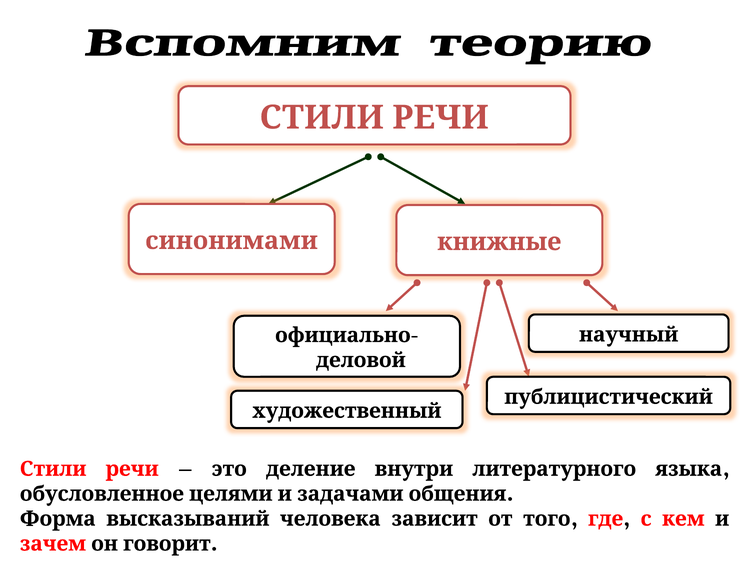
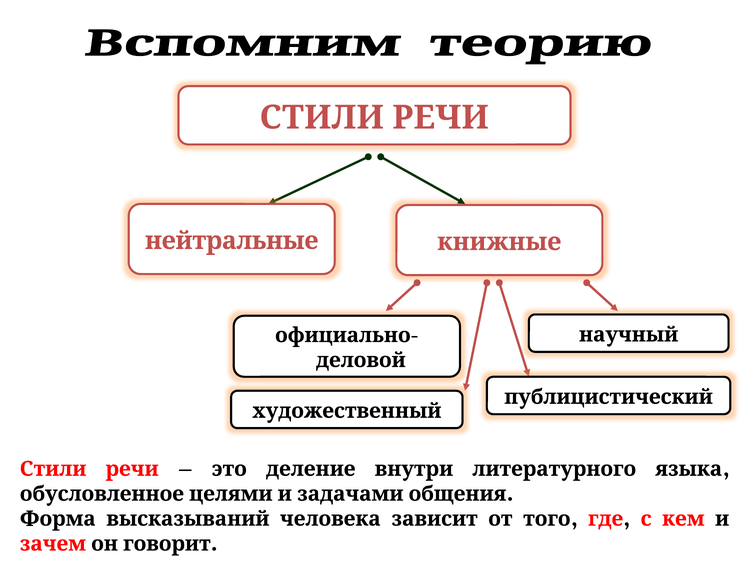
синонимами: синонимами -> нейтральные
